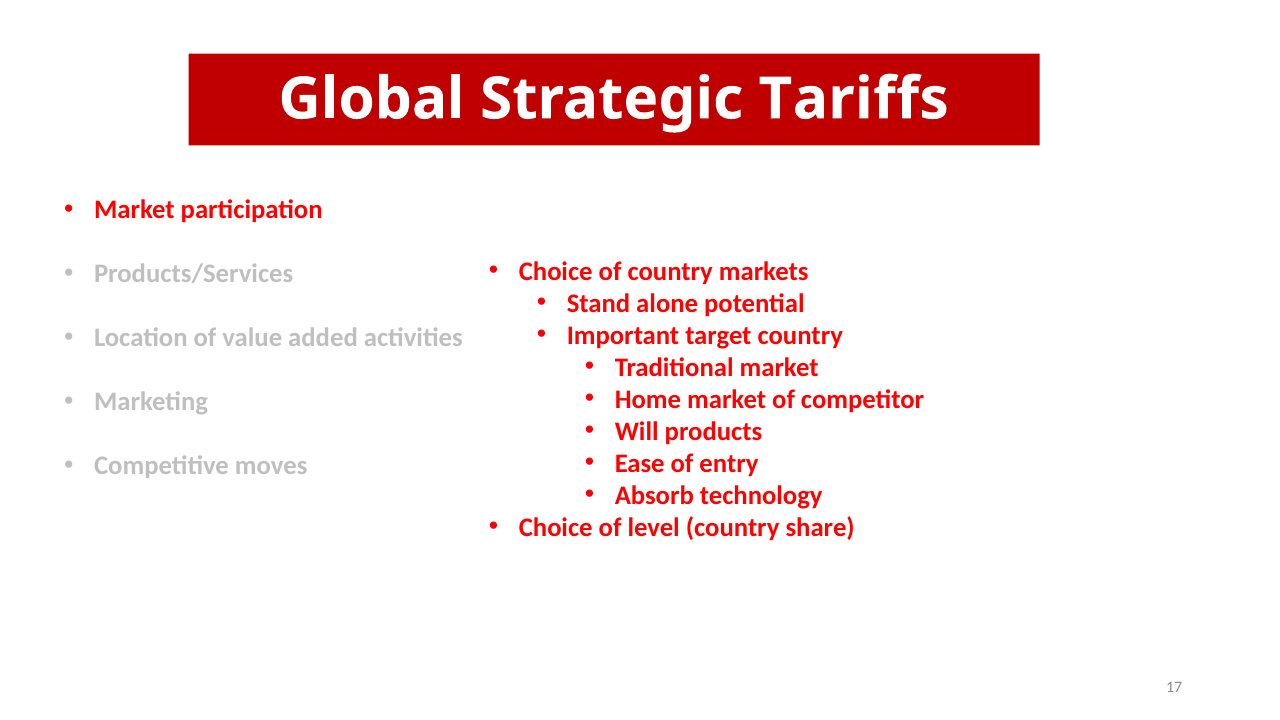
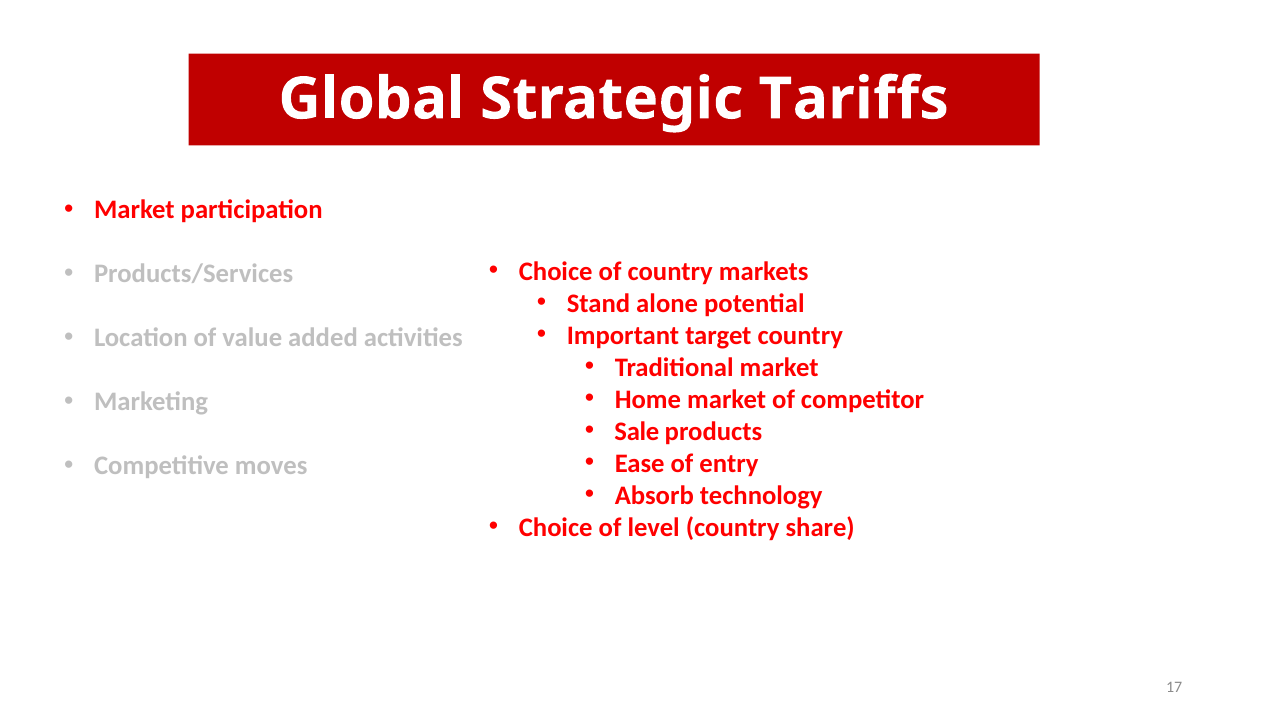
Will: Will -> Sale
